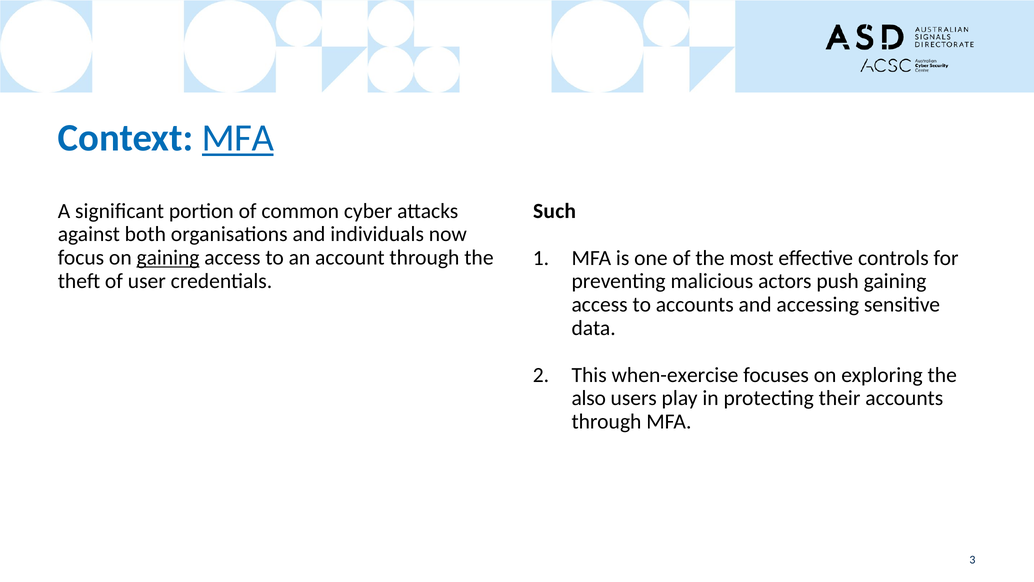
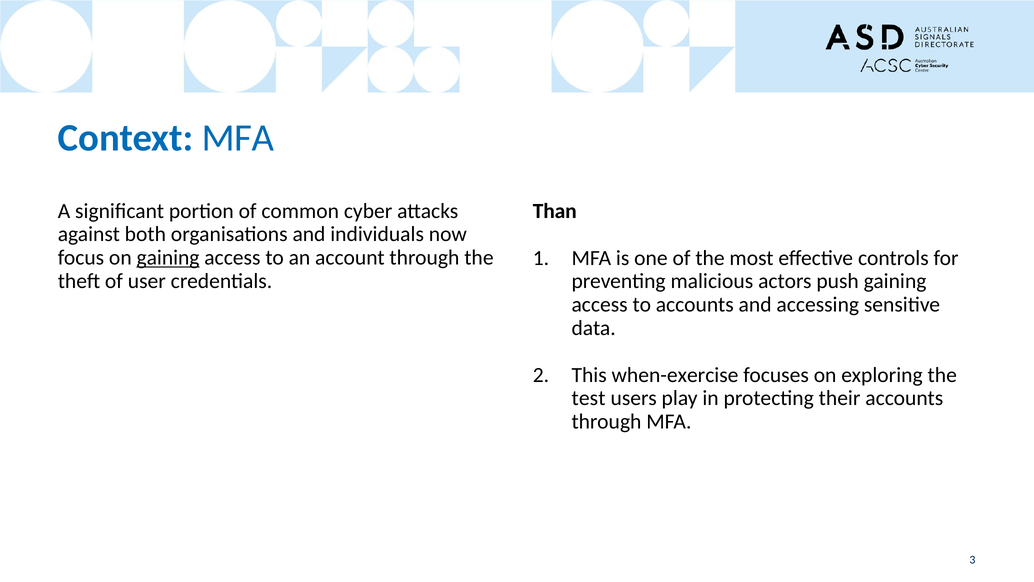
MFA at (238, 138) underline: present -> none
Such: Such -> Than
also: also -> test
